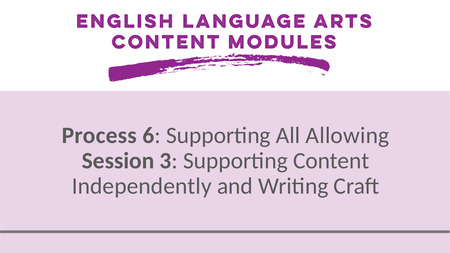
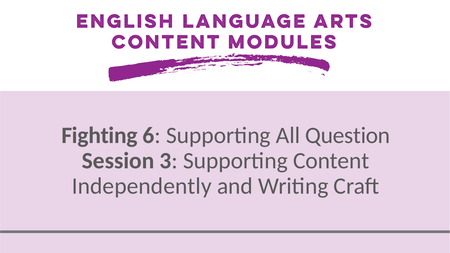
Process: Process -> Fighting
Allowing: Allowing -> Question
